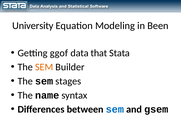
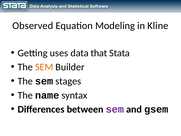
University: University -> Observed
Been: Been -> Kline
ggof: ggof -> uses
sem at (115, 109) colour: blue -> purple
